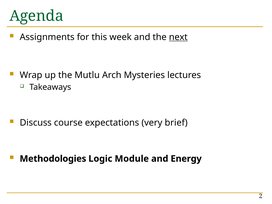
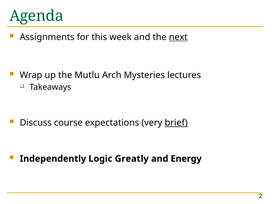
brief underline: none -> present
Methodologies: Methodologies -> Independently
Module: Module -> Greatly
